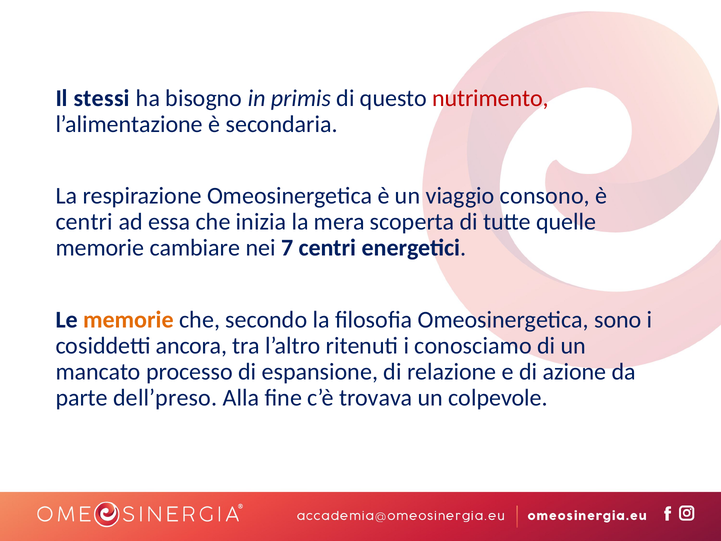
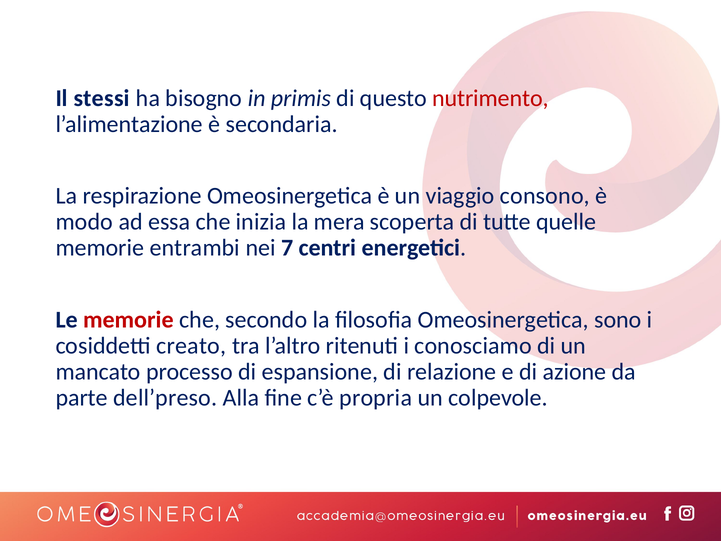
centri at (84, 222): centri -> modo
cambiare: cambiare -> entrambi
memorie at (128, 320) colour: orange -> red
ancora: ancora -> creato
trovava: trovava -> propria
